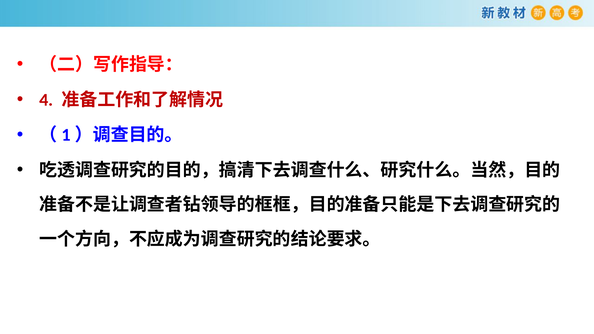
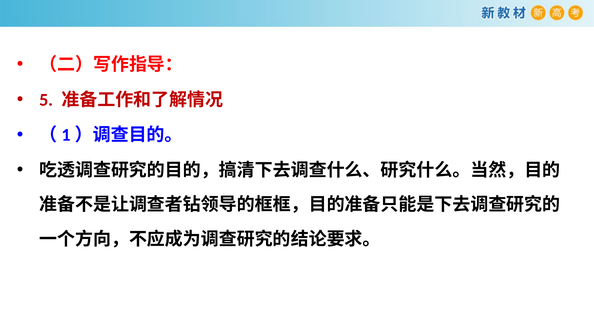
4: 4 -> 5
